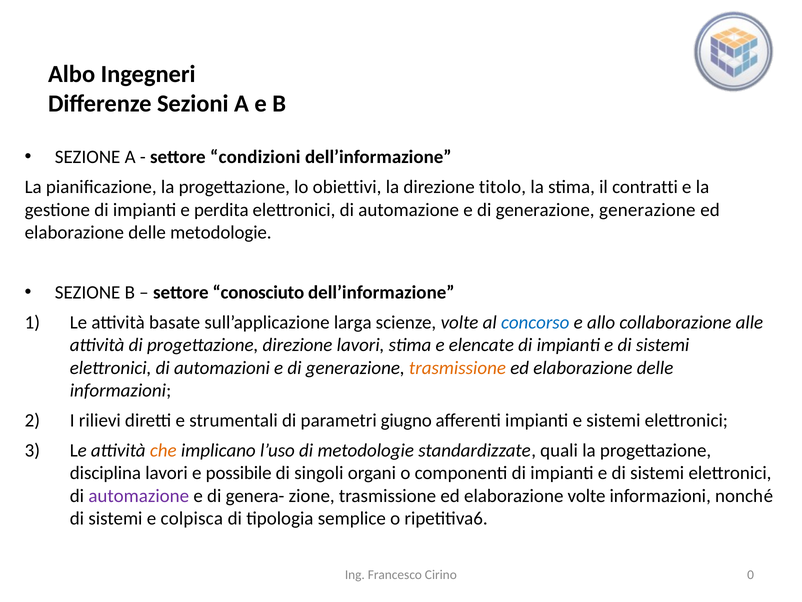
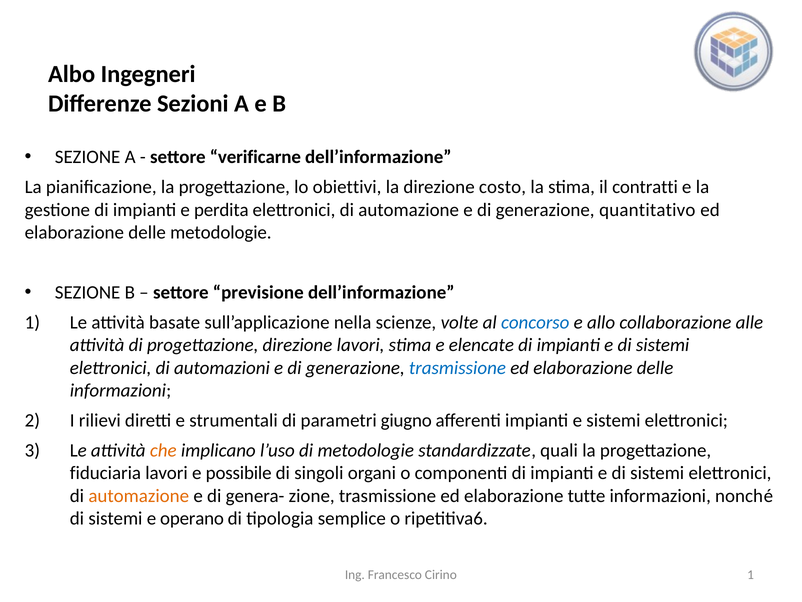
condizioni: condizioni -> verificarne
titolo: titolo -> costo
generazione generazione: generazione -> quantitativo
conosciuto: conosciuto -> previsione
larga: larga -> nella
trasmissione at (457, 367) colour: orange -> blue
disciplina: disciplina -> fiduciaria
automazione at (139, 495) colour: purple -> orange
elaborazione volte: volte -> tutte
colpisca: colpisca -> operano
Cirino 0: 0 -> 1
